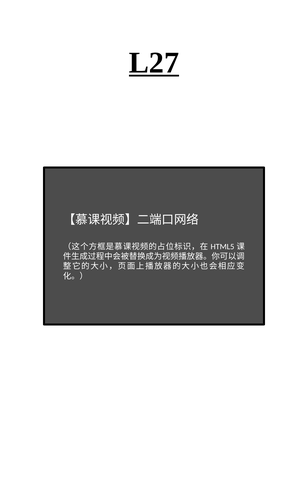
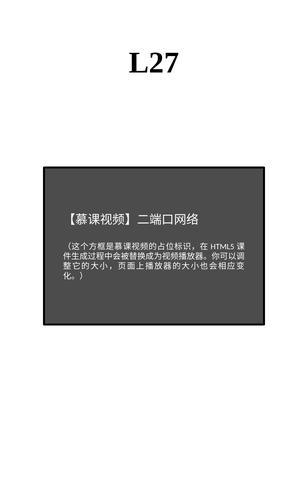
L27 underline: present -> none
